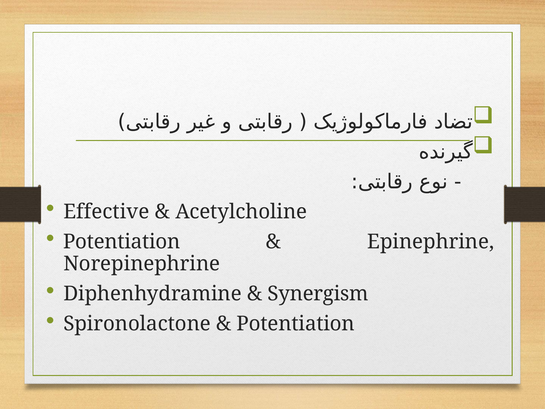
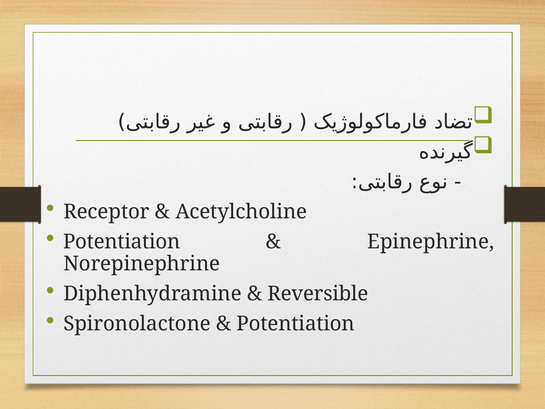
Effective: Effective -> Receptor
Synergism: Synergism -> Reversible
